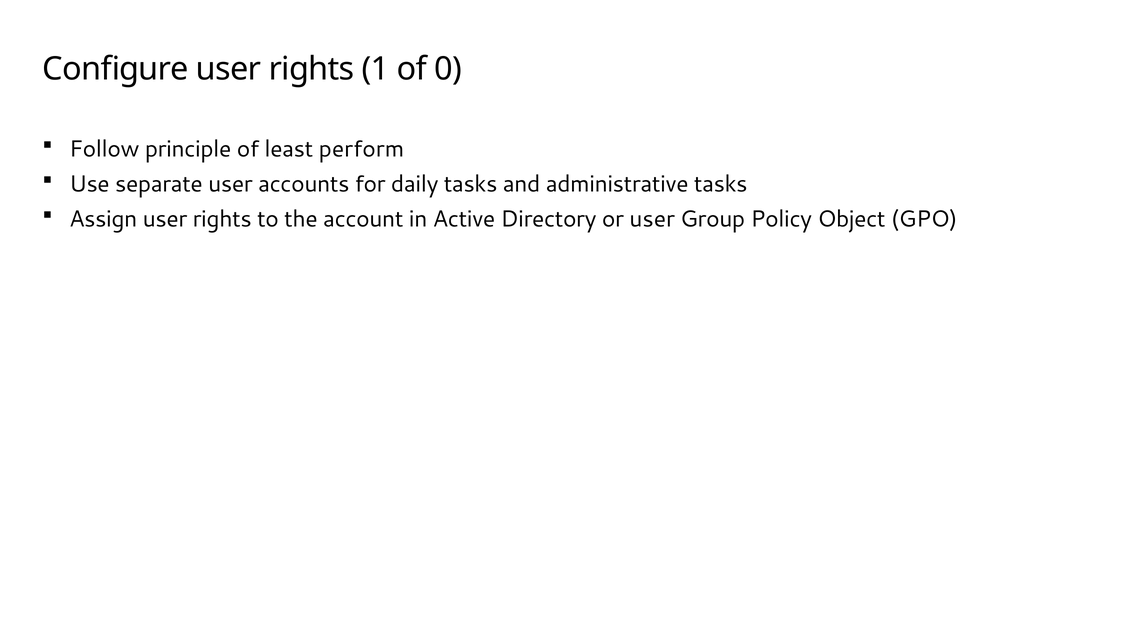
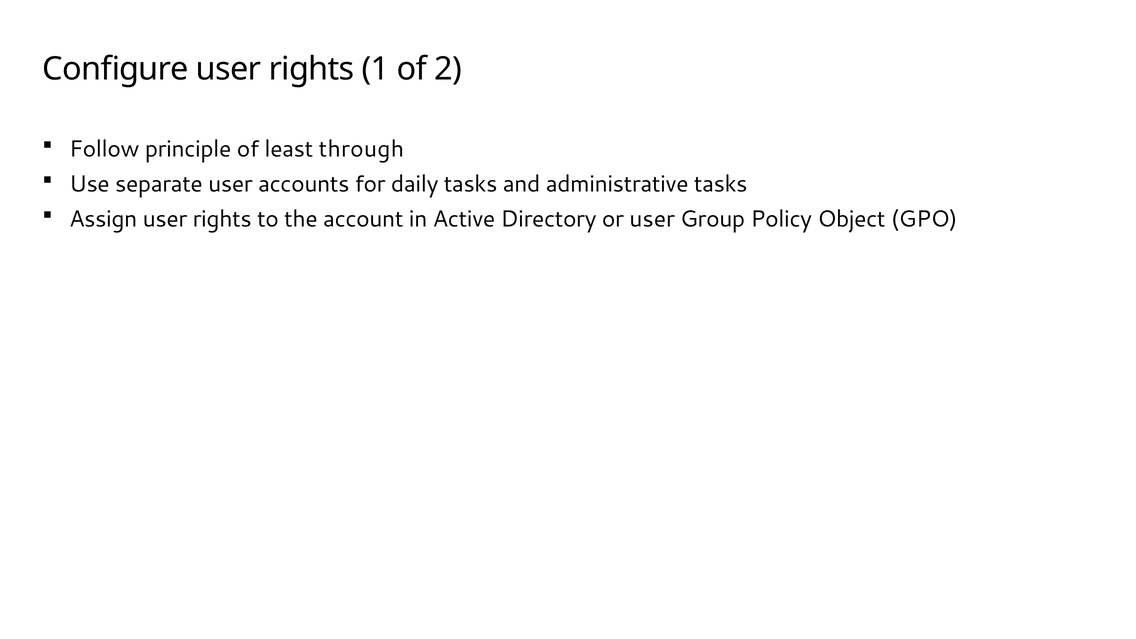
0: 0 -> 2
perform: perform -> through
